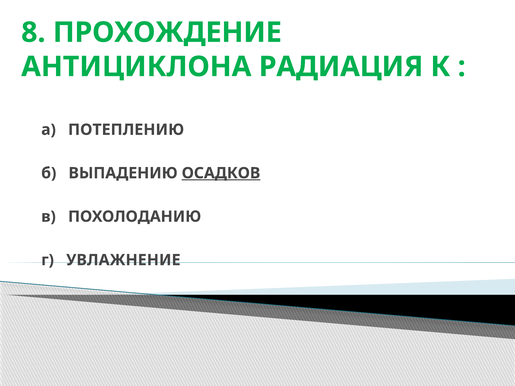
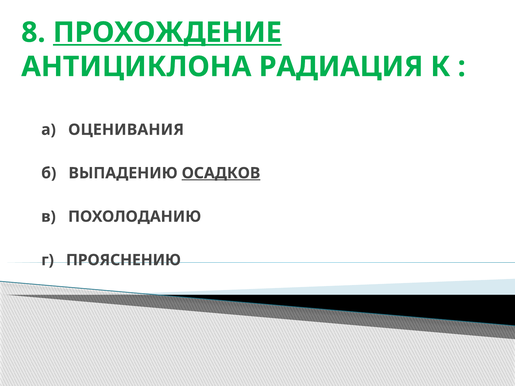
ПРОХОЖДЕНИЕ underline: none -> present
ПОТЕПЛЕНИЮ: ПОТЕПЛЕНИЮ -> ОЦЕНИВАНИЯ
УВЛАЖНЕНИЕ: УВЛАЖНЕНИЕ -> ПРОЯСНЕНИЮ
